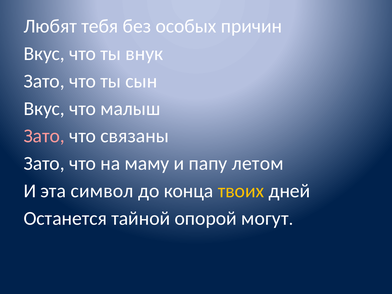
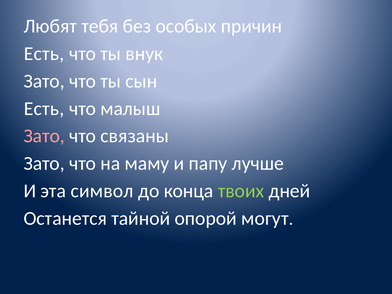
Вкус at (44, 54): Вкус -> Есть
Вкус at (44, 109): Вкус -> Есть
летом: летом -> лучше
твоих colour: yellow -> light green
